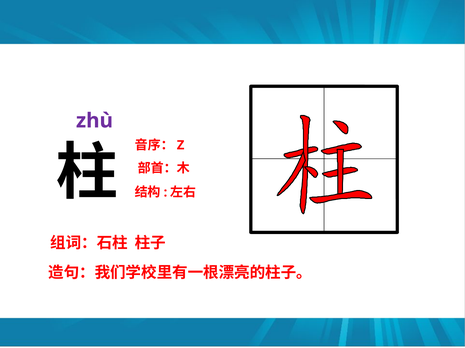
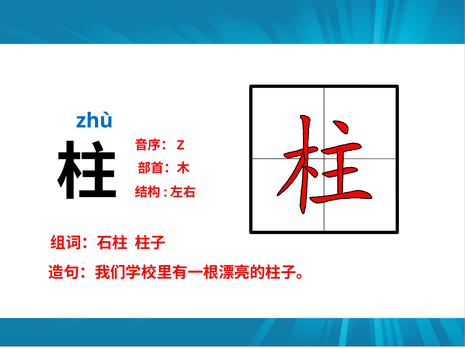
zhù colour: purple -> blue
